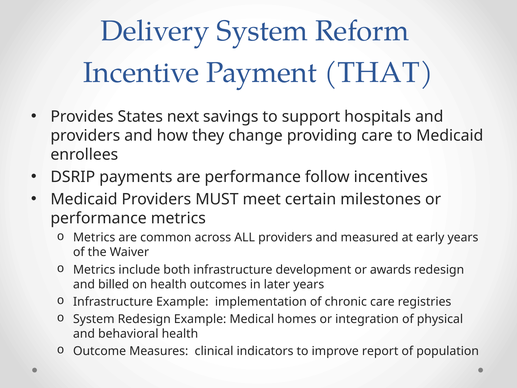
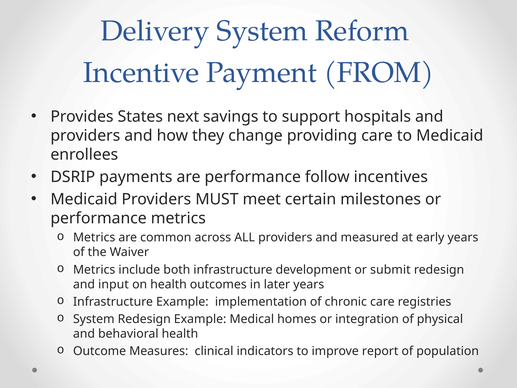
THAT: THAT -> FROM
awards: awards -> submit
billed: billed -> input
